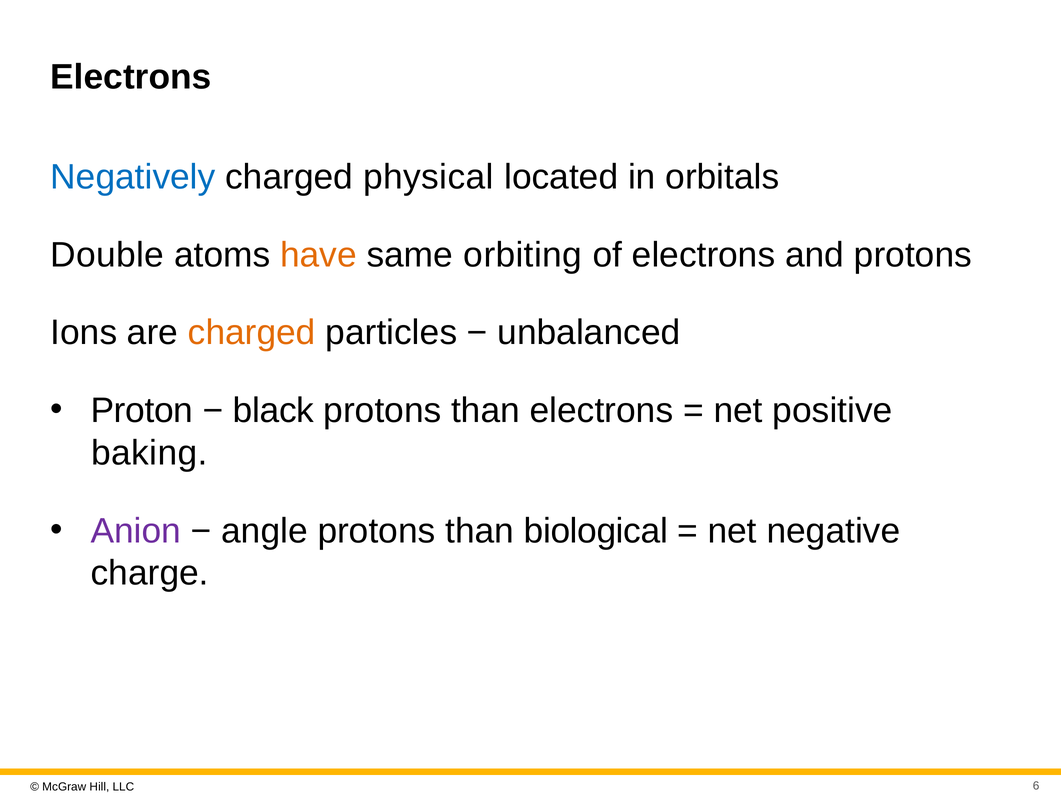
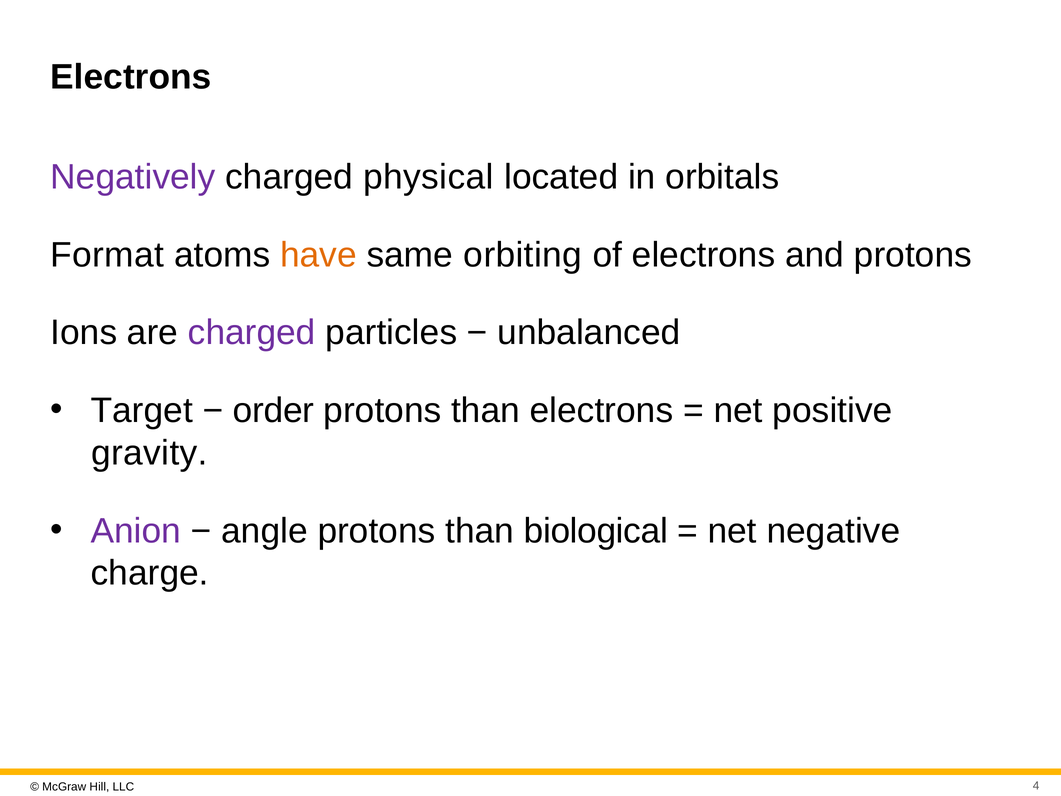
Negatively colour: blue -> purple
Double: Double -> Format
charged at (252, 333) colour: orange -> purple
Proton: Proton -> Target
black: black -> order
baking: baking -> gravity
6: 6 -> 4
